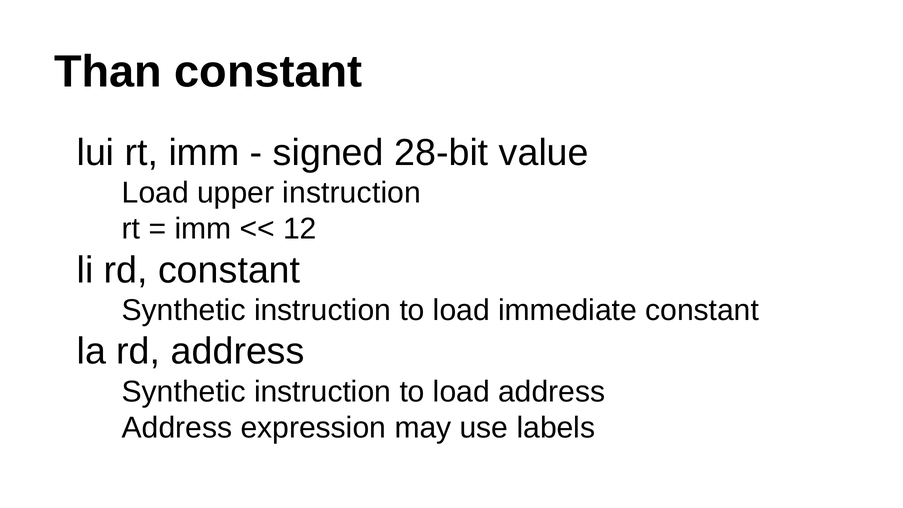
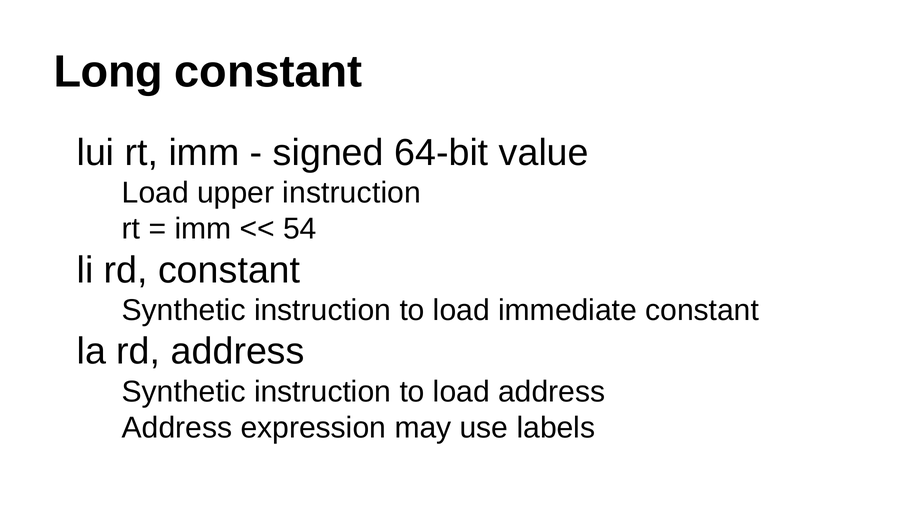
Than: Than -> Long
28-bit: 28-bit -> 64-bit
12: 12 -> 54
